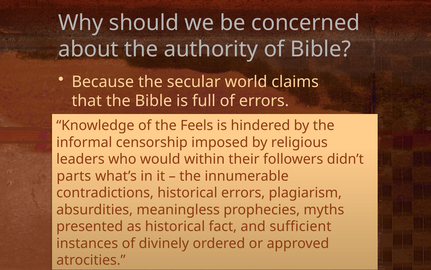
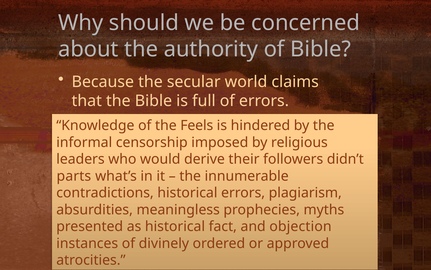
within: within -> derive
sufficient: sufficient -> objection
